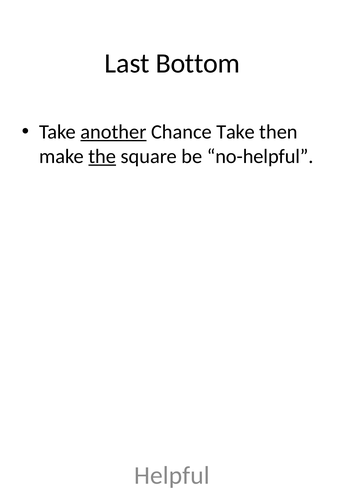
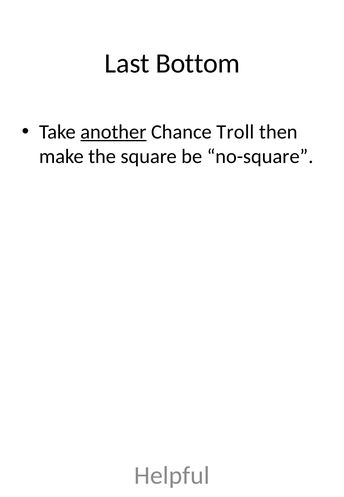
Chance Take: Take -> Troll
the underline: present -> none
no-helpful: no-helpful -> no-square
